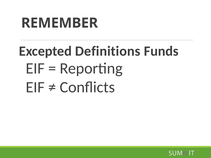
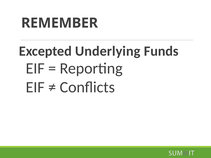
Definitions: Definitions -> Underlying
